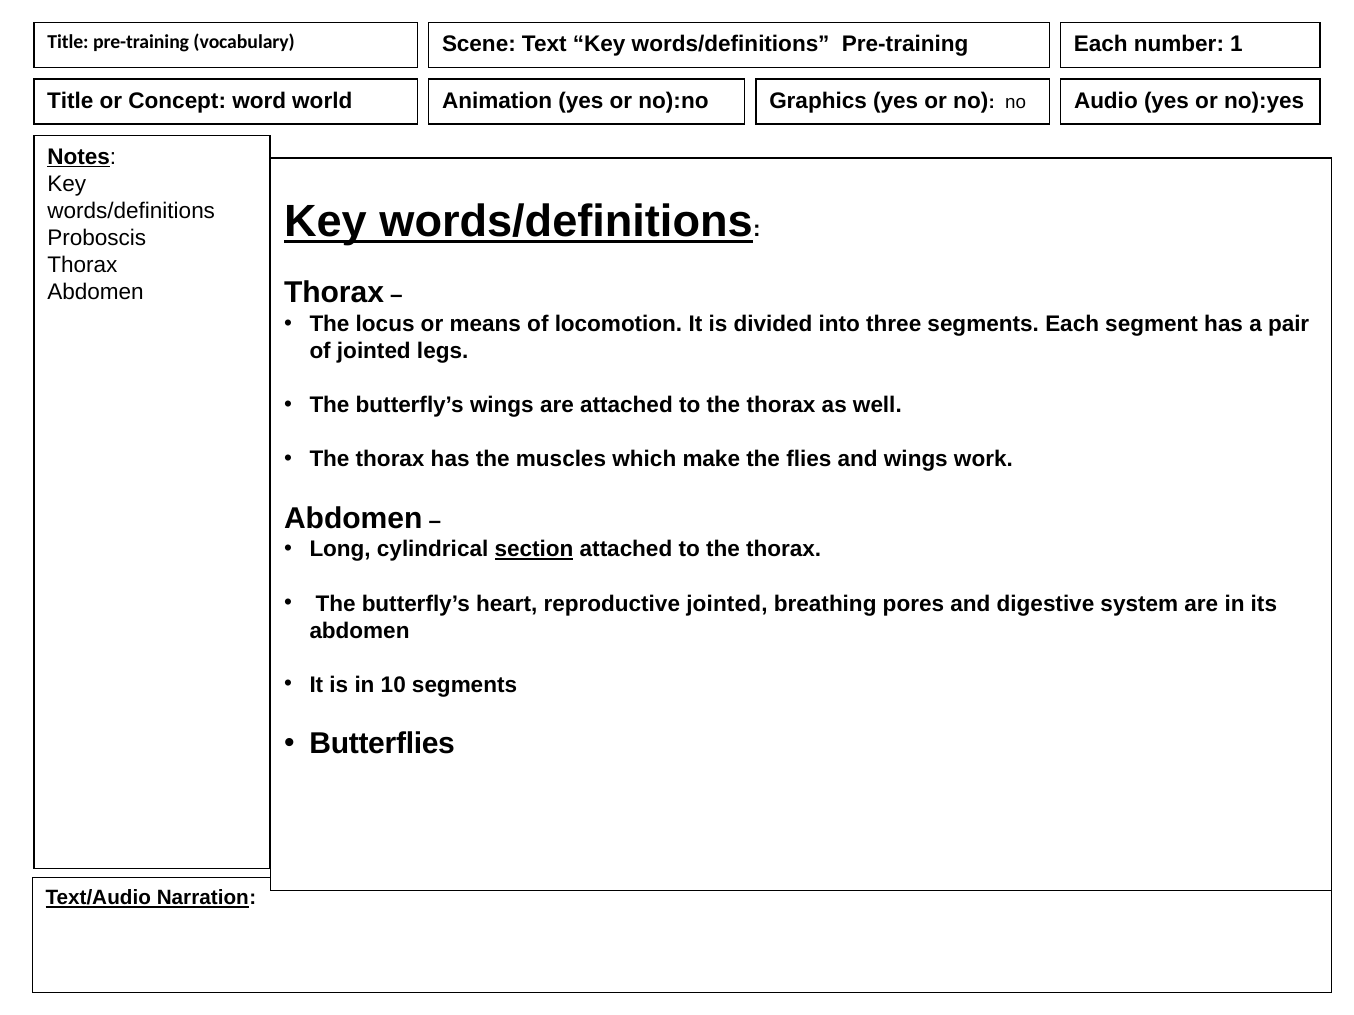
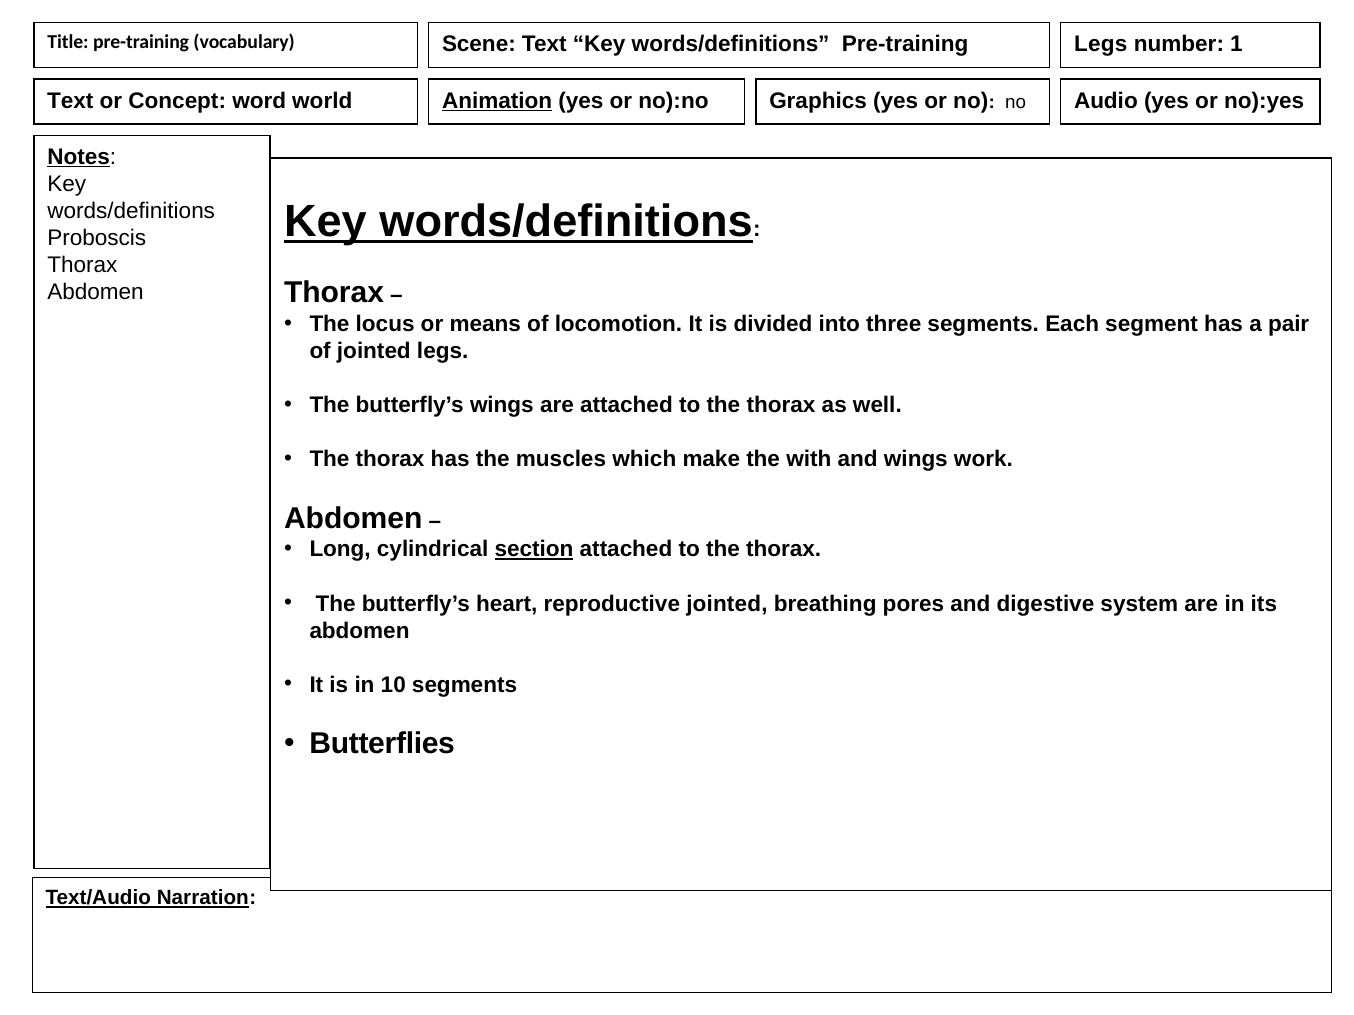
Each at (1101, 44): Each -> Legs
Title at (70, 101): Title -> Text
Animation underline: none -> present
flies: flies -> with
